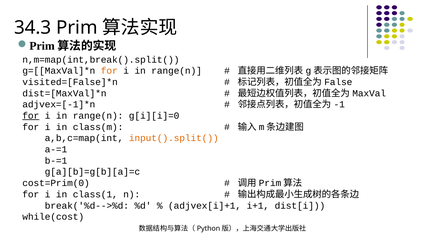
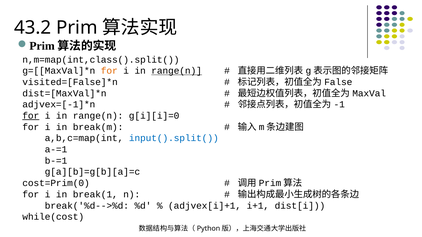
34.3: 34.3 -> 43.2
n,m=map(int,break().split(: n,m=map(int,break().split( -> n,m=map(int,class().split(
range(n at (177, 71) underline: none -> present
class(m: class(m -> break(m
input().split( colour: orange -> blue
class(1: class(1 -> break(1
